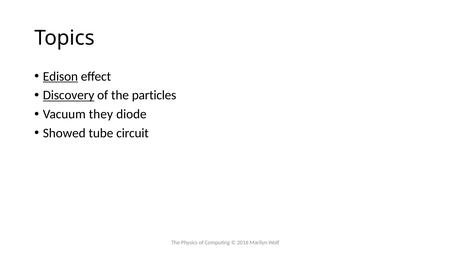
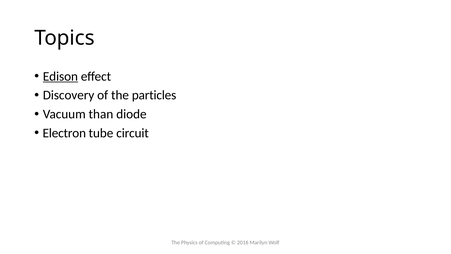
Discovery underline: present -> none
they: they -> than
Showed: Showed -> Electron
